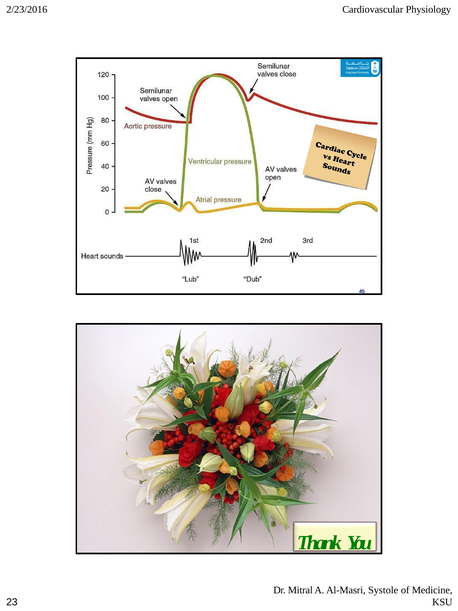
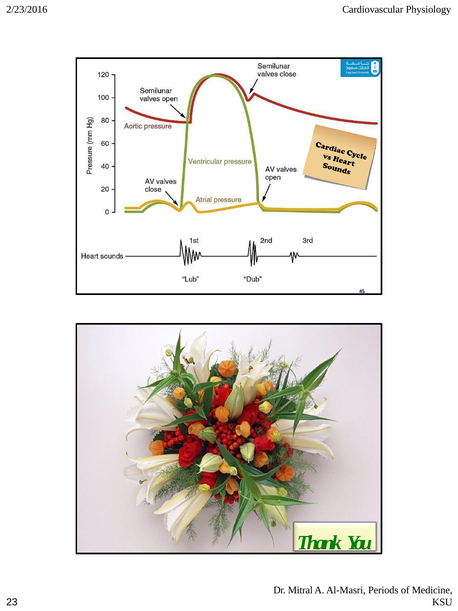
Systole: Systole -> Periods
